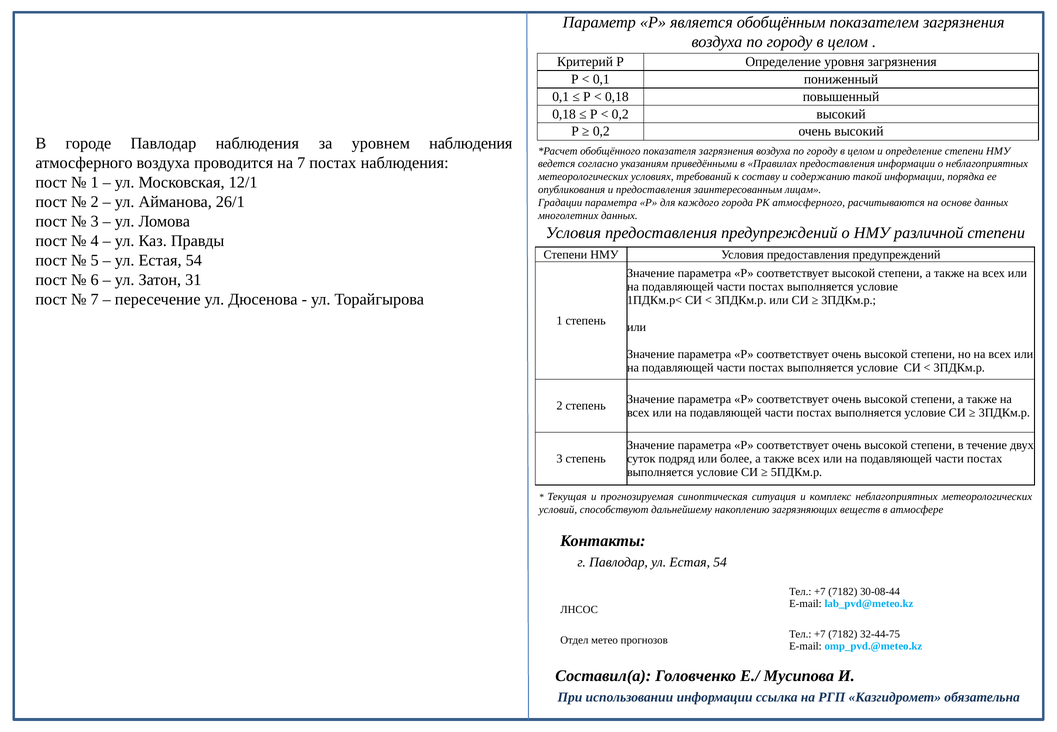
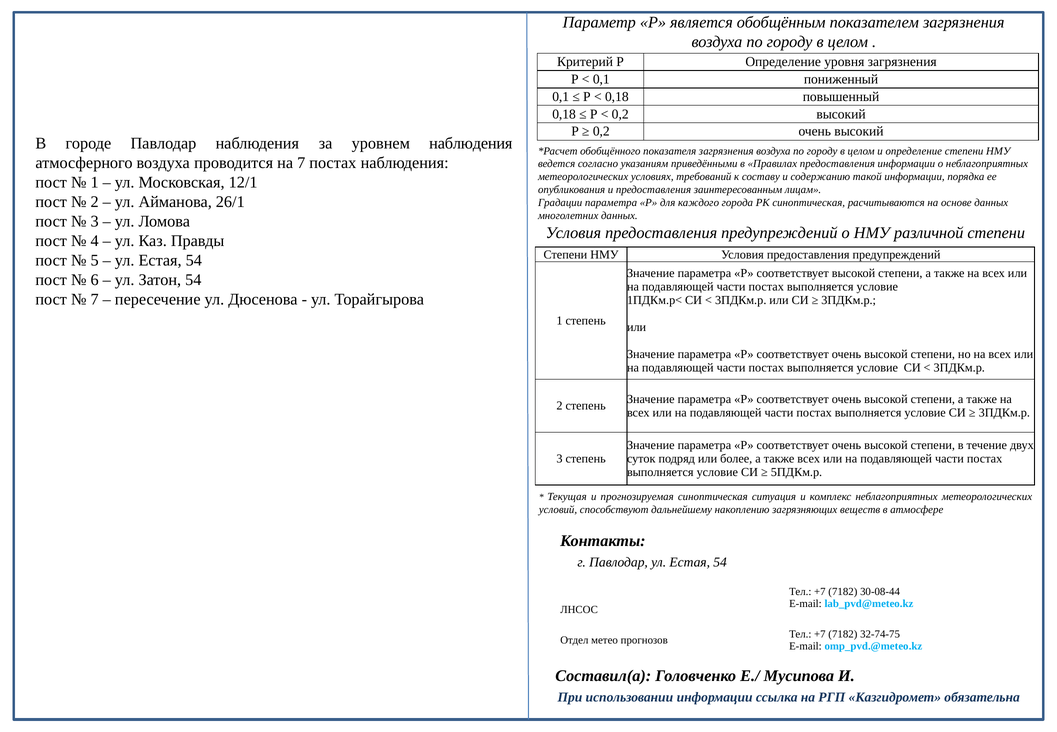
РК атмосферного: атмосферного -> синоптическая
Затон 31: 31 -> 54
32-44-75: 32-44-75 -> 32-74-75
